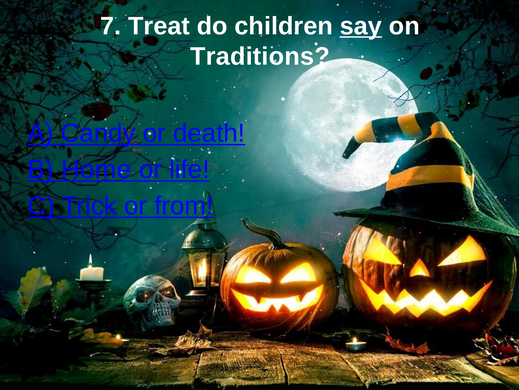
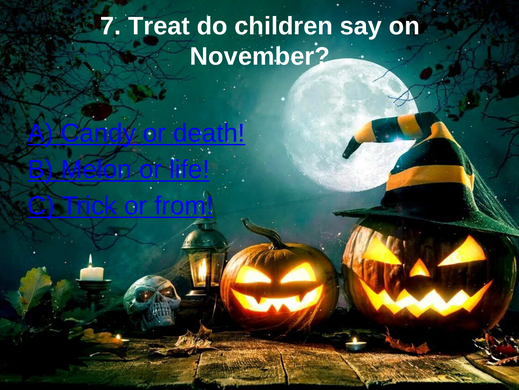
say underline: present -> none
Traditions: Traditions -> November
Home: Home -> Melon
